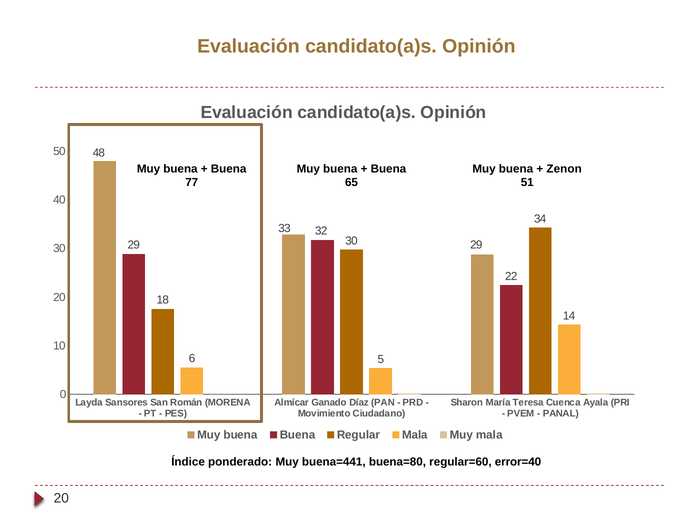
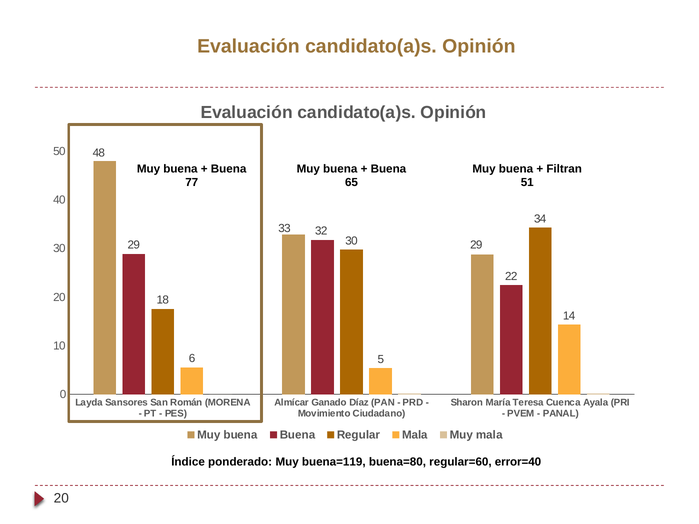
Zenon: Zenon -> Filtran
buena=441: buena=441 -> buena=119
